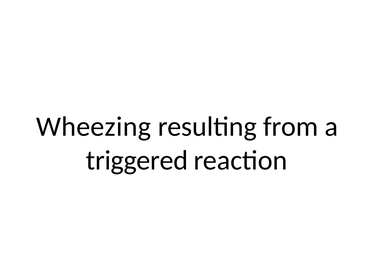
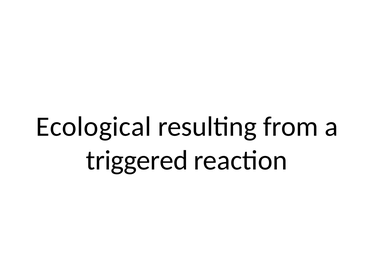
Wheezing: Wheezing -> Ecological
